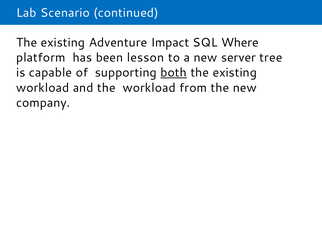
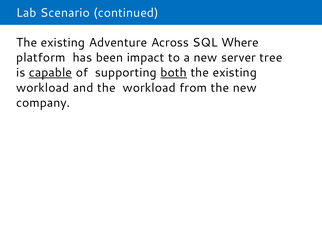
Impact: Impact -> Across
lesson: lesson -> impact
capable underline: none -> present
